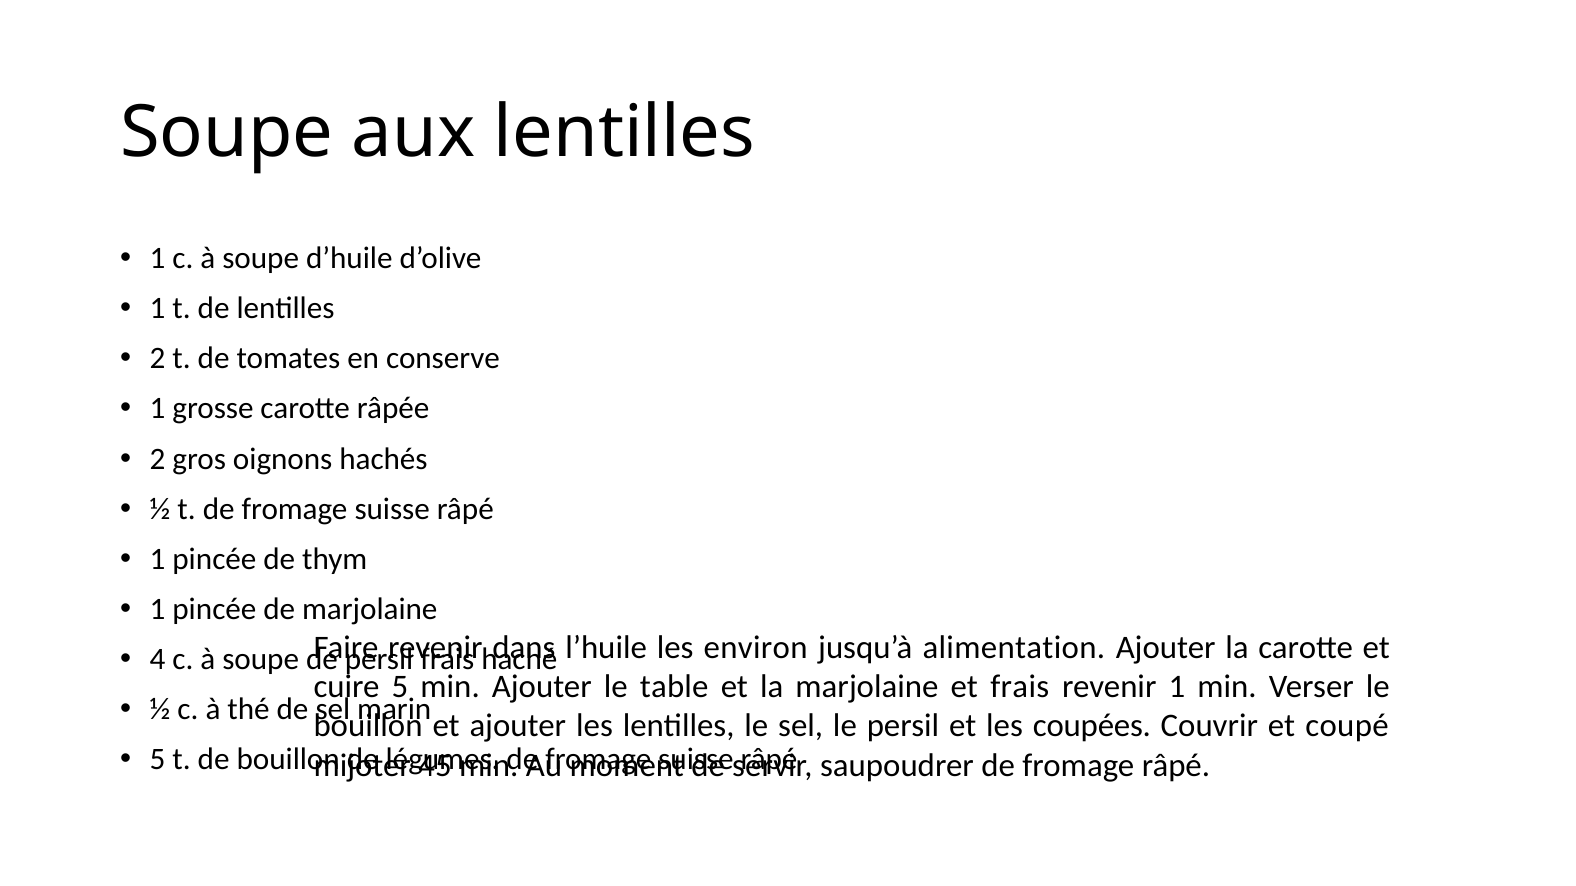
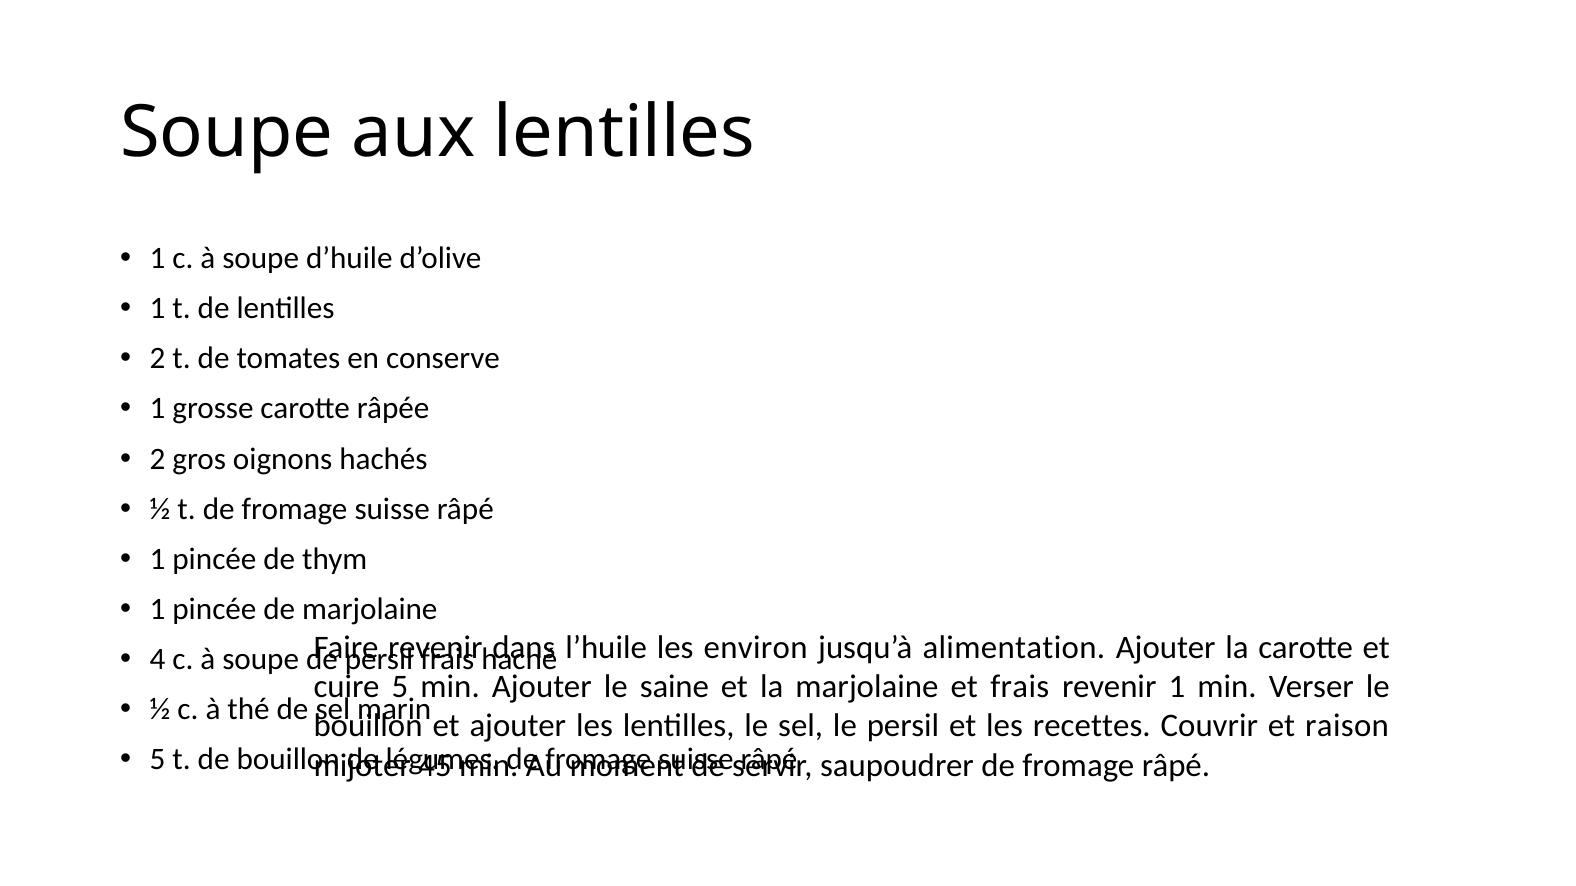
table: table -> saine
coupées: coupées -> recettes
coupé: coupé -> raison
